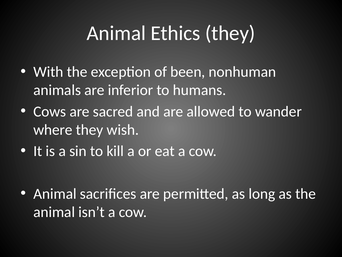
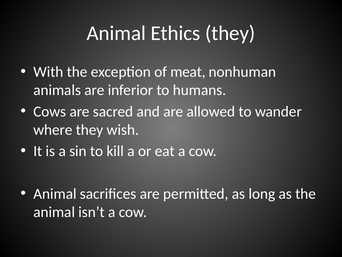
been: been -> meat
